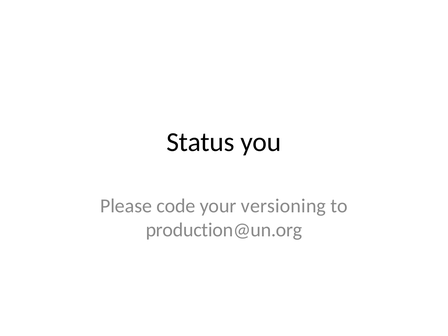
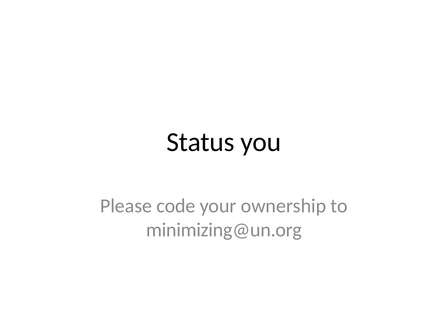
versioning: versioning -> ownership
production@un.org: production@un.org -> minimizing@un.org
